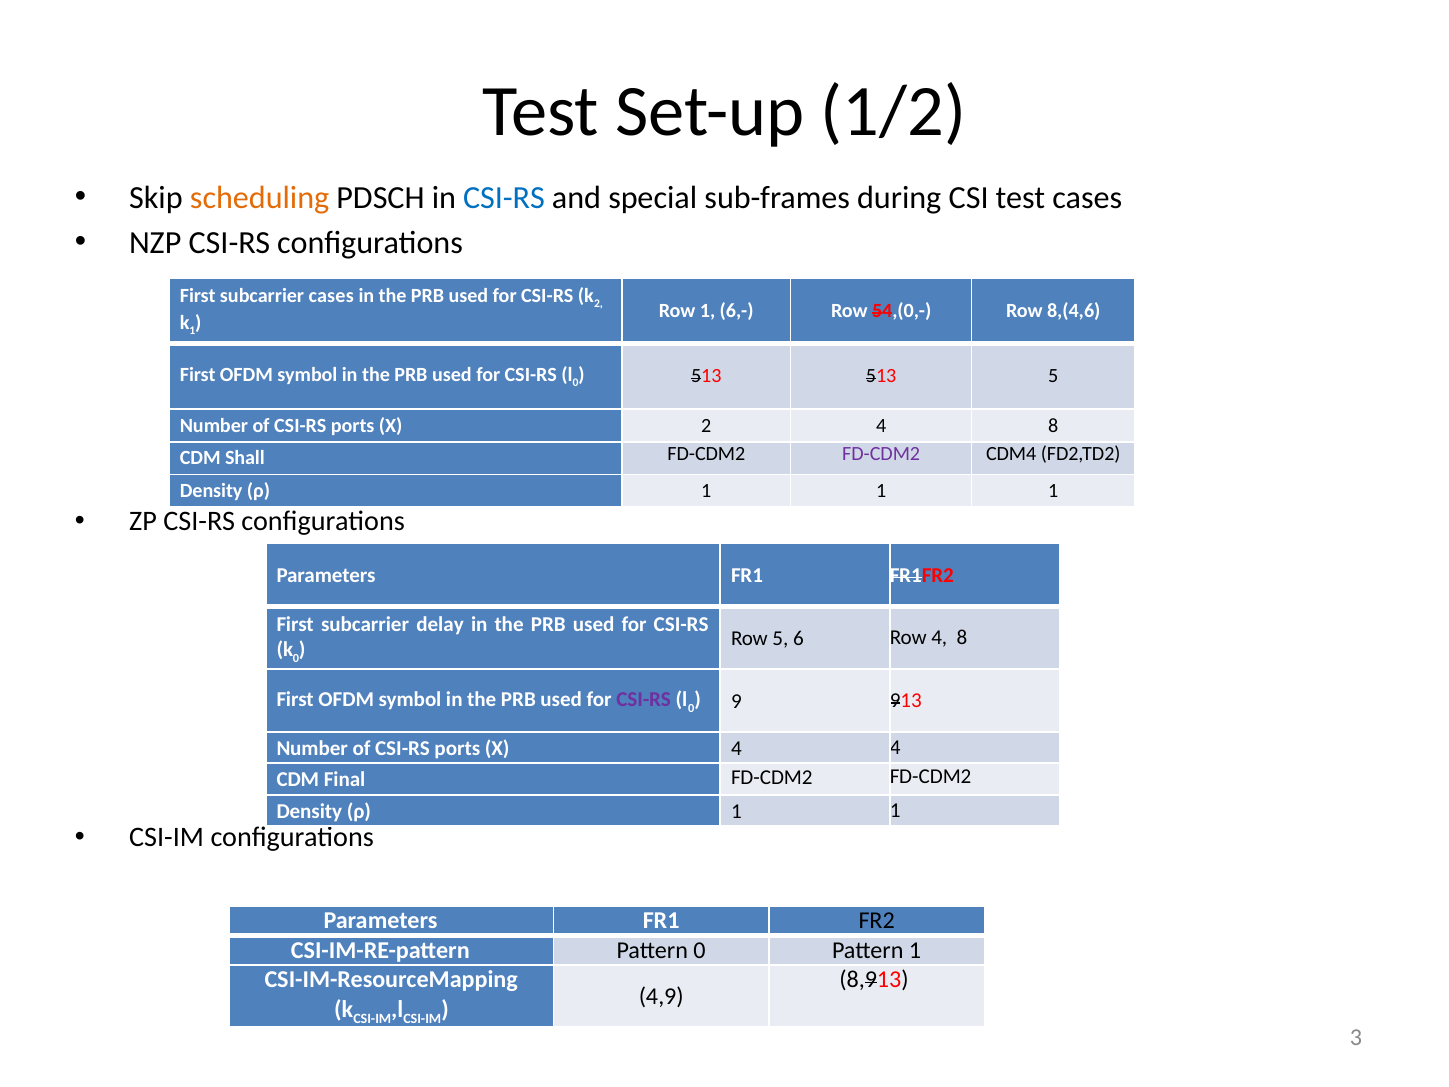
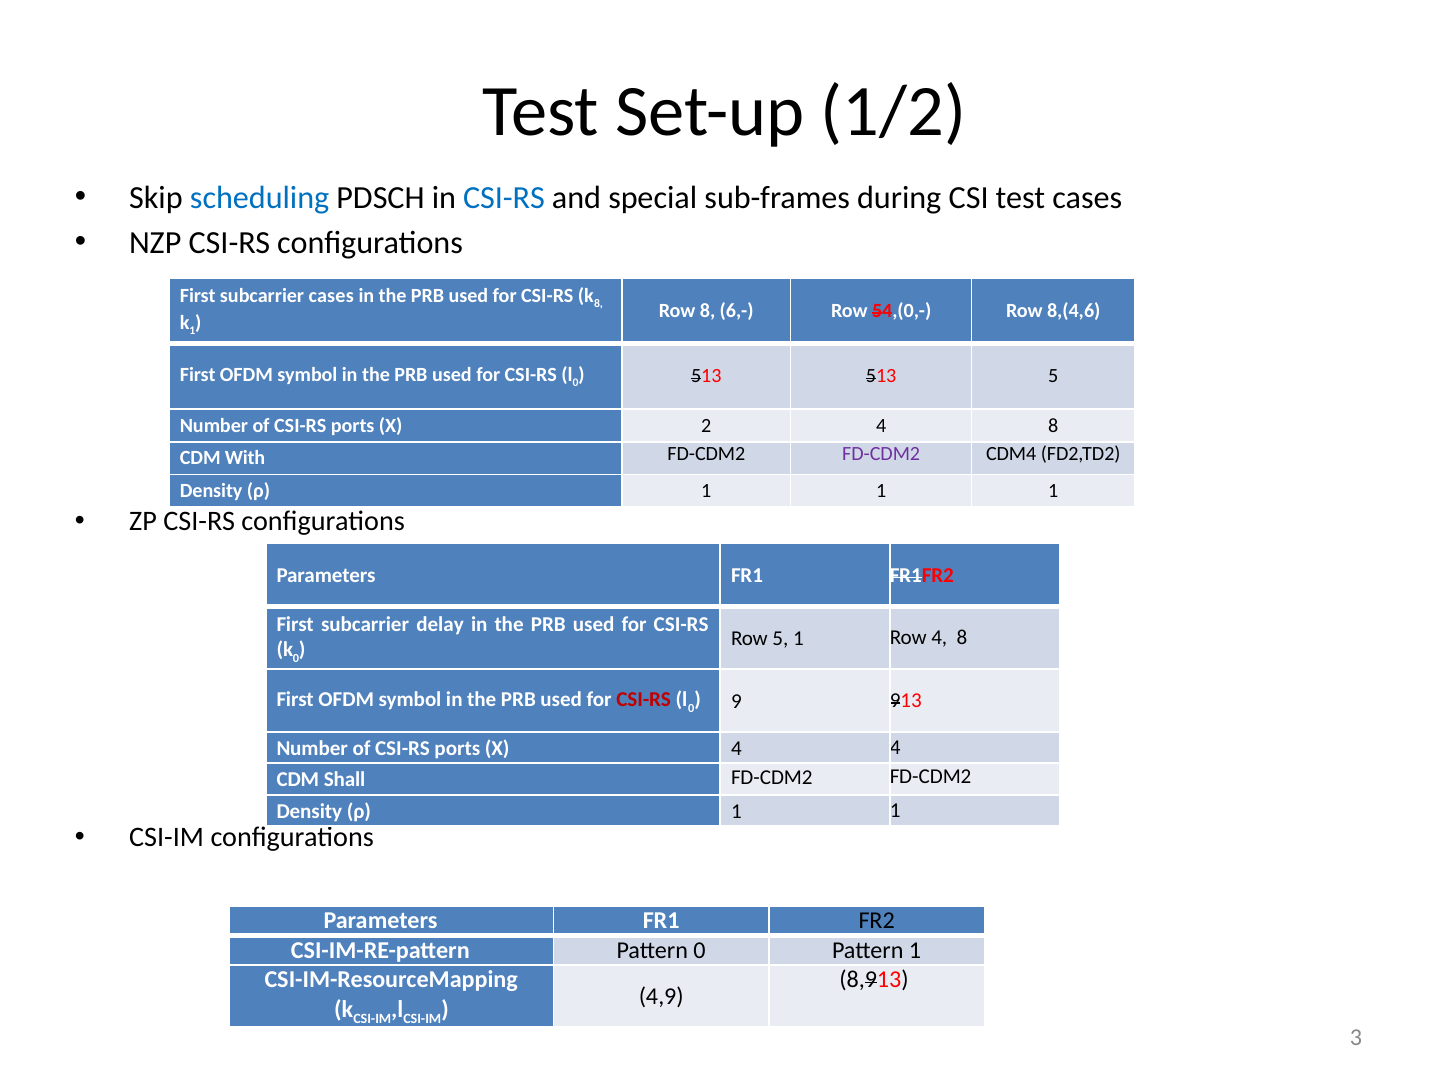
scheduling colour: orange -> blue
2 at (598, 304): 2 -> 8
Row 1: 1 -> 8
Shall: Shall -> With
5 6: 6 -> 1
CSI-RS at (644, 700) colour: purple -> red
Final: Final -> Shall
